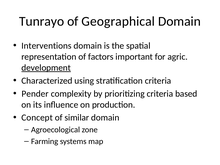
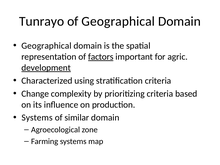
Interventions at (47, 46): Interventions -> Geographical
factors underline: none -> present
Pender: Pender -> Change
Concept at (37, 118): Concept -> Systems
